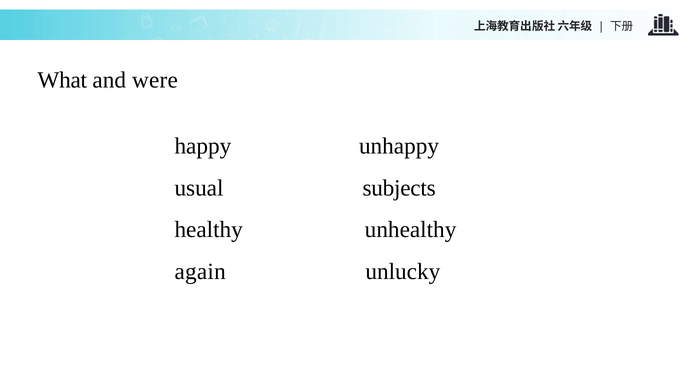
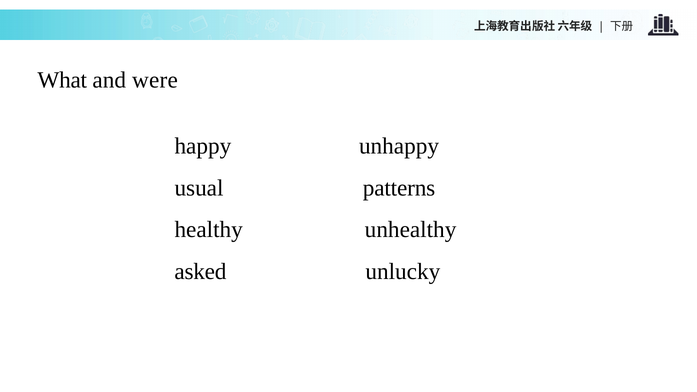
subjects: subjects -> patterns
again: again -> asked
